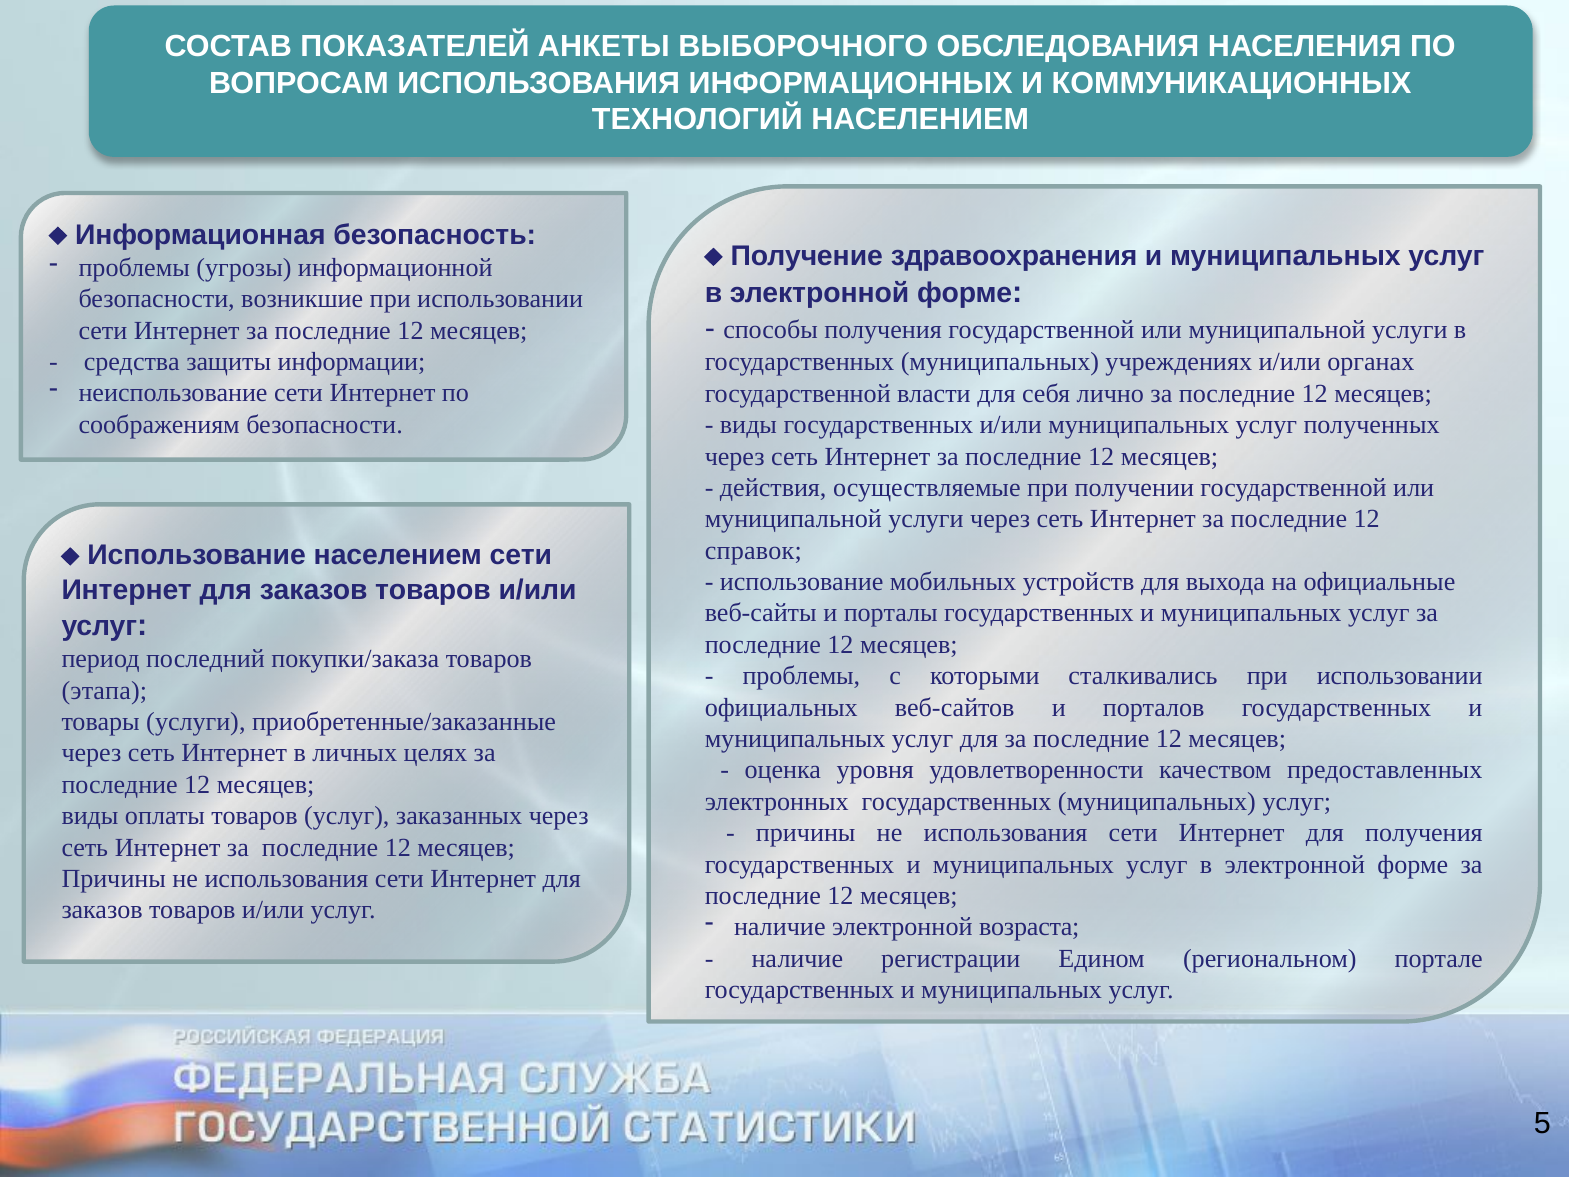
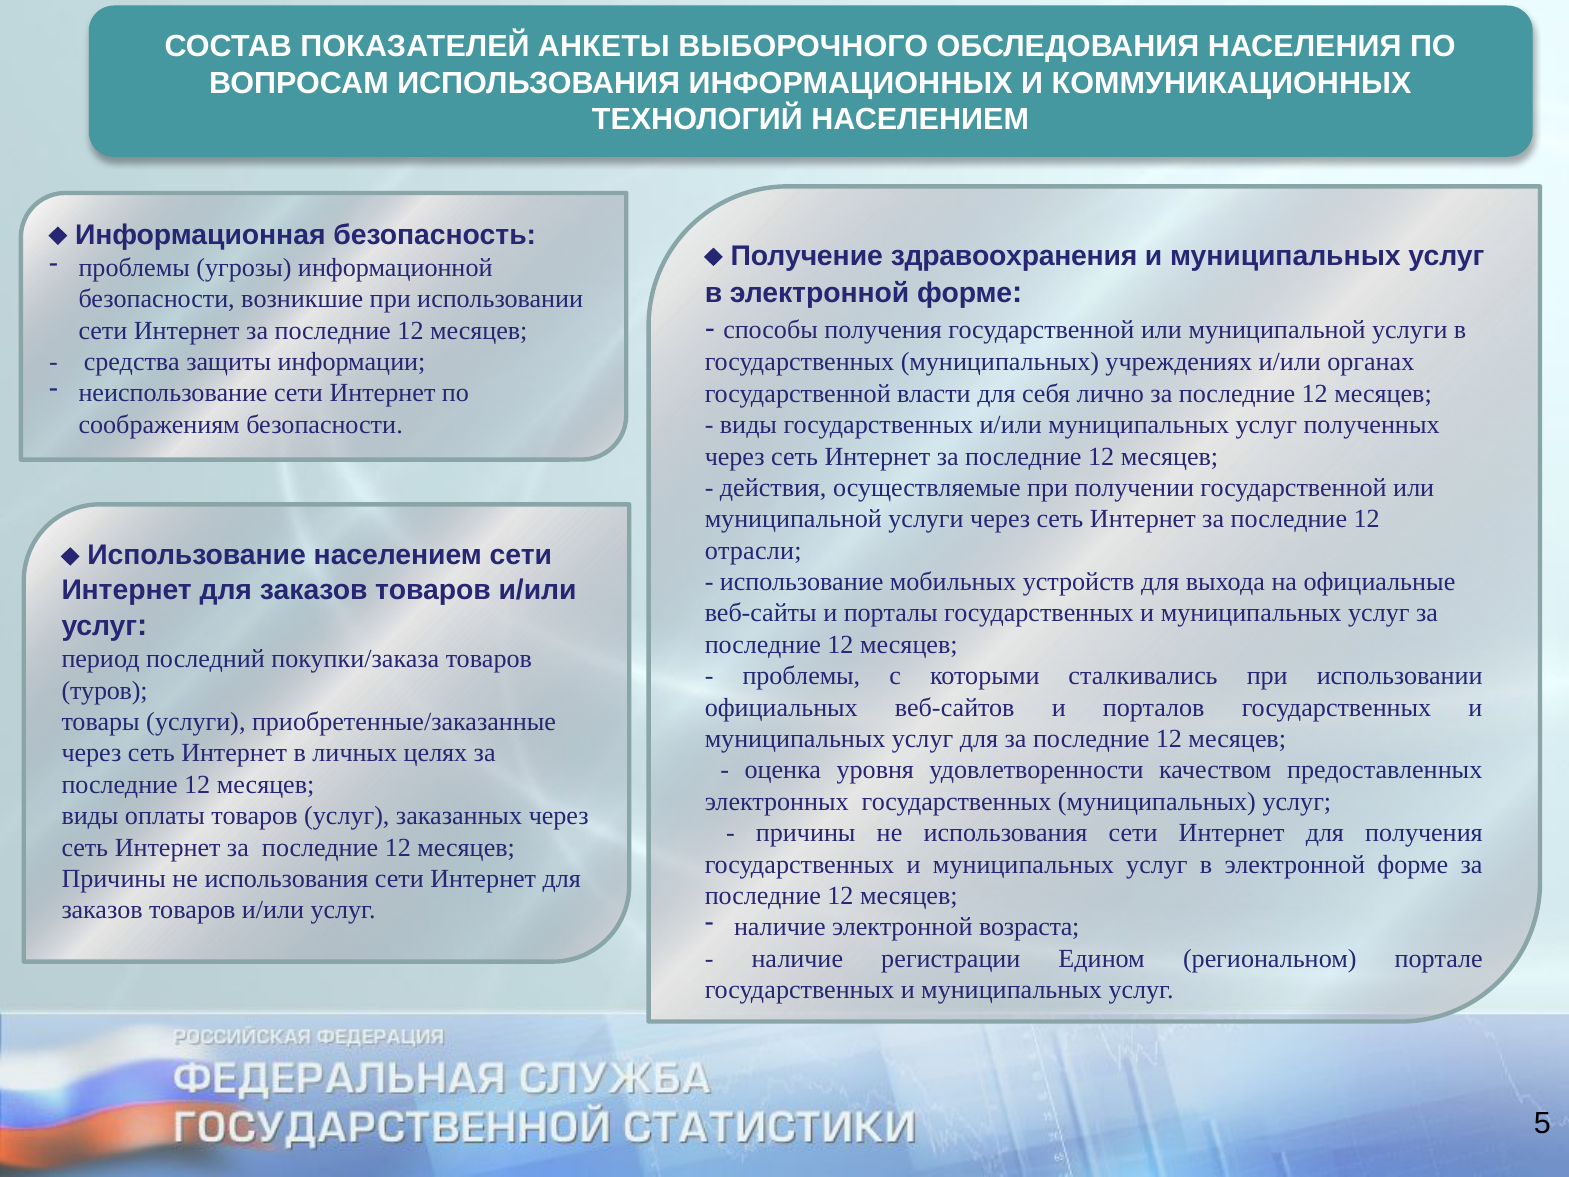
справок: справок -> отрасли
этапа: этапа -> туров
